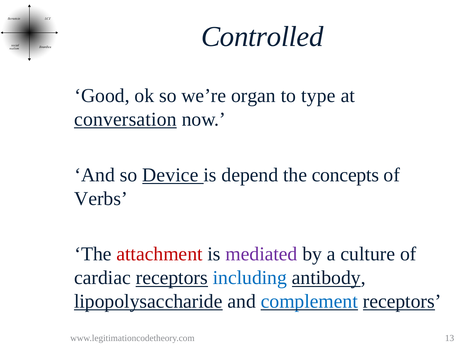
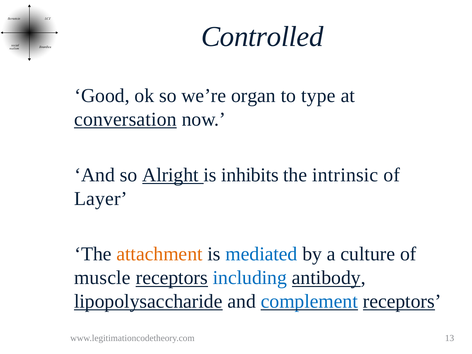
Device: Device -> Alright
depend: depend -> inhibits
concepts: concepts -> intrinsic
Verbs: Verbs -> Layer
attachment colour: red -> orange
mediated colour: purple -> blue
cardiac: cardiac -> muscle
